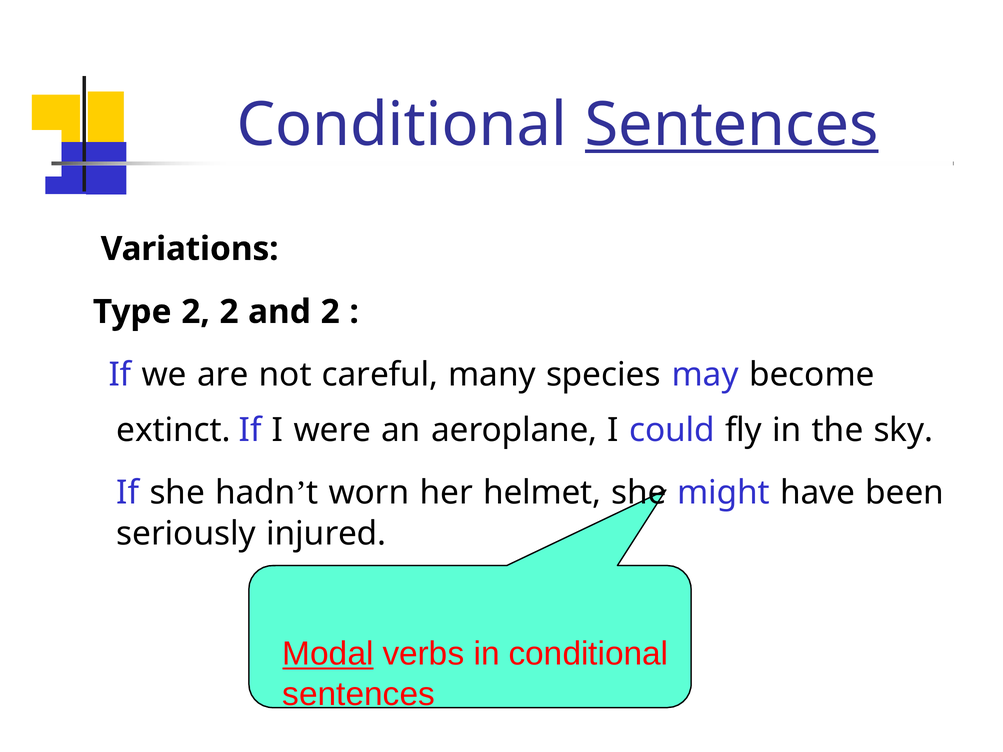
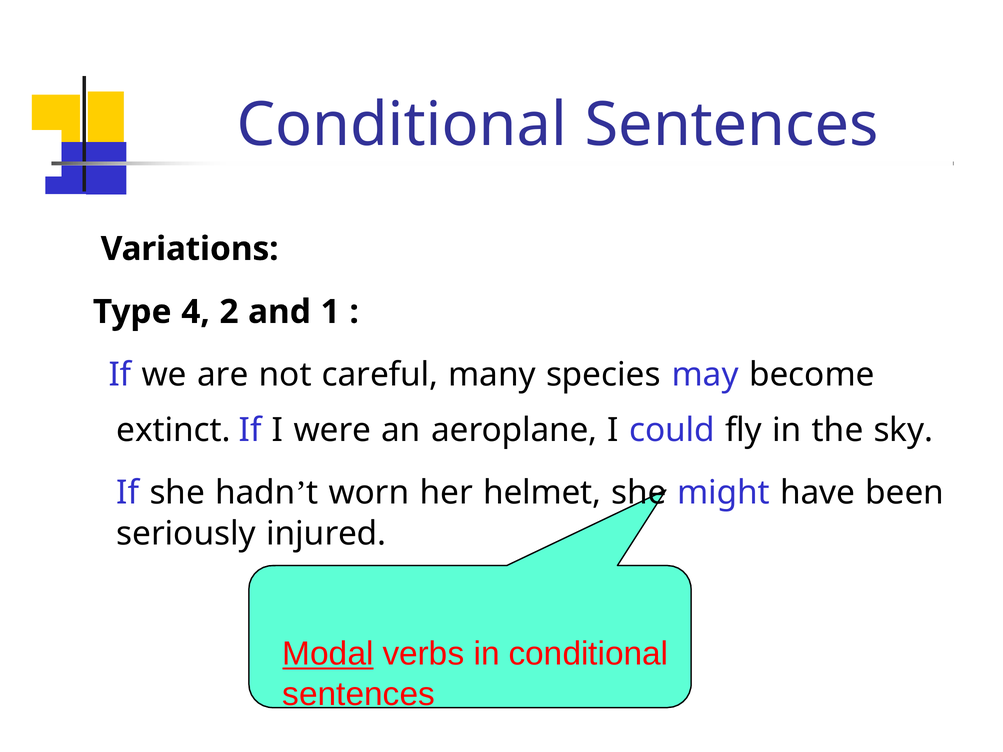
Sentences at (732, 125) underline: present -> none
Type 2: 2 -> 4
and 2: 2 -> 1
